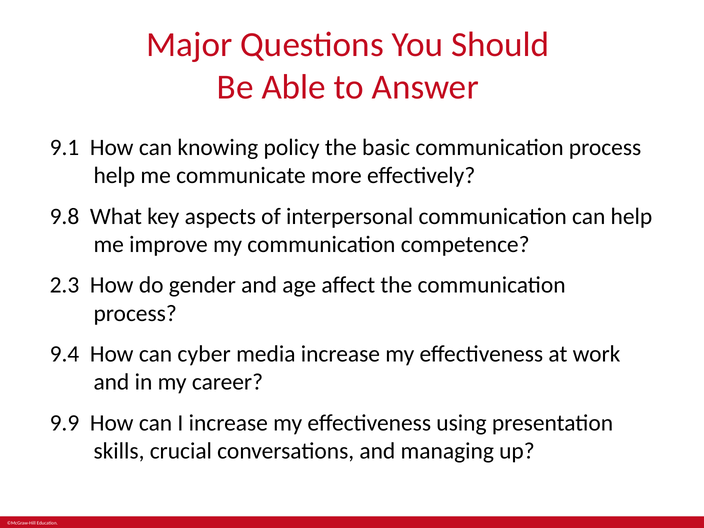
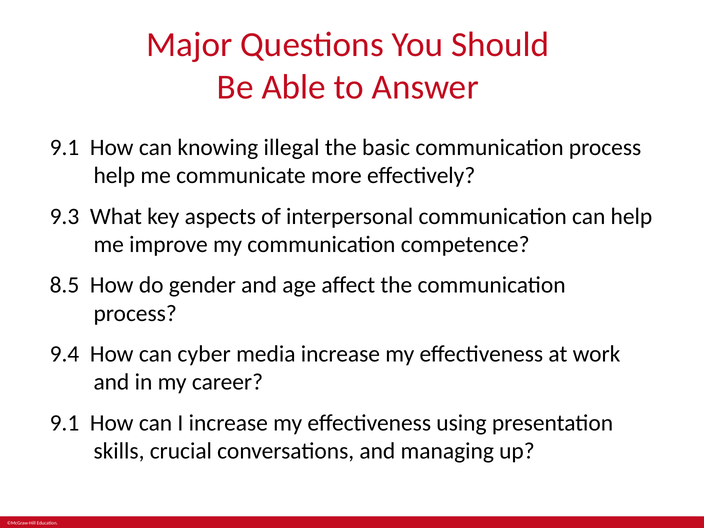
policy: policy -> illegal
9.8: 9.8 -> 9.3
2.3: 2.3 -> 8.5
9.9 at (64, 423): 9.9 -> 9.1
